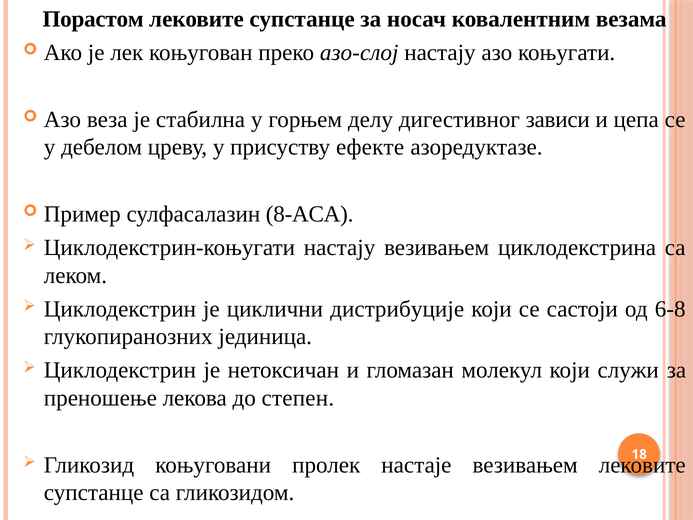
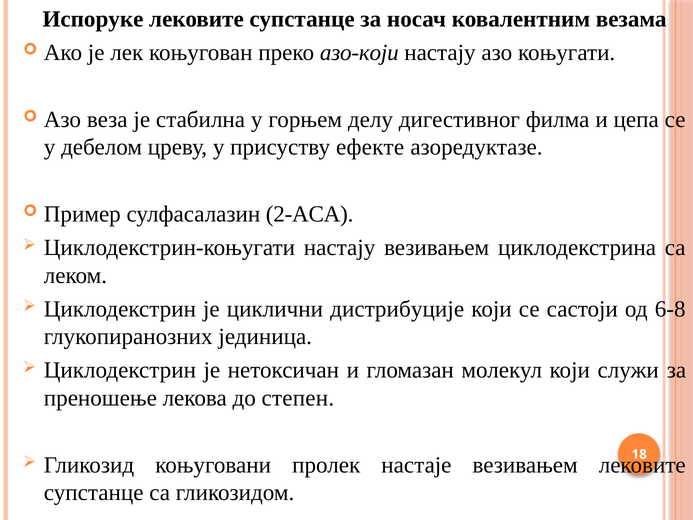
Порастом: Порастом -> Испоруке
азо-слој: азо-слој -> азо-који
зависи: зависи -> филма
8-АСА: 8-АСА -> 2-АСА
